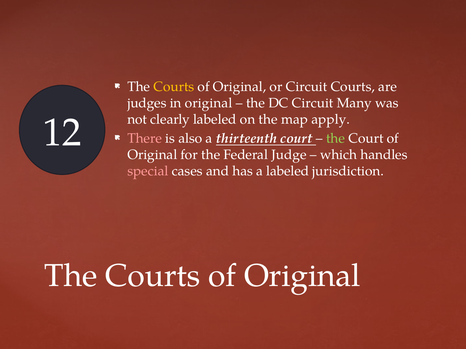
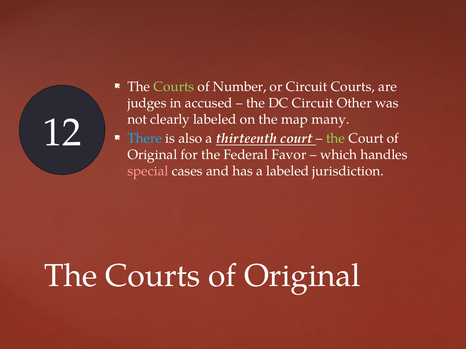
Courts at (174, 87) colour: yellow -> light green
Original at (240, 87): Original -> Number
in original: original -> accused
Many: Many -> Other
apply: apply -> many
There colour: pink -> light blue
Judge: Judge -> Favor
